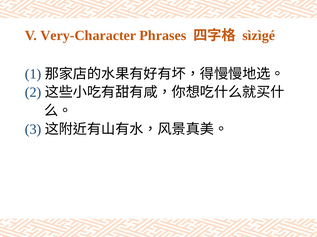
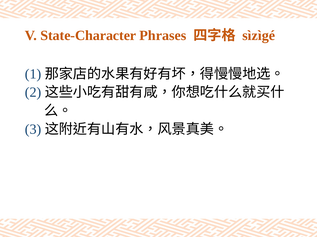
Very-Character: Very-Character -> State-Character
